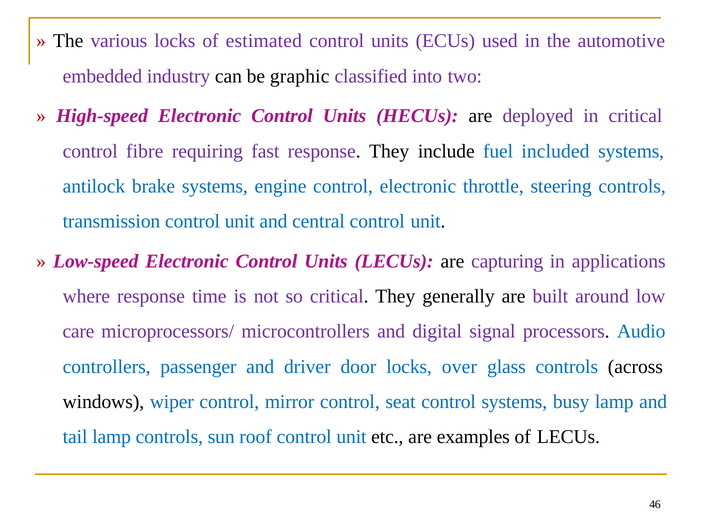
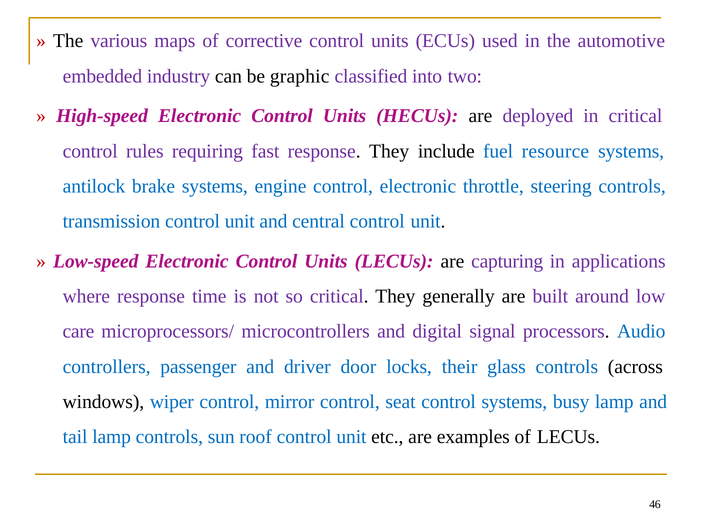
various locks: locks -> maps
estimated: estimated -> corrective
fibre: fibre -> rules
included: included -> resource
over: over -> their
